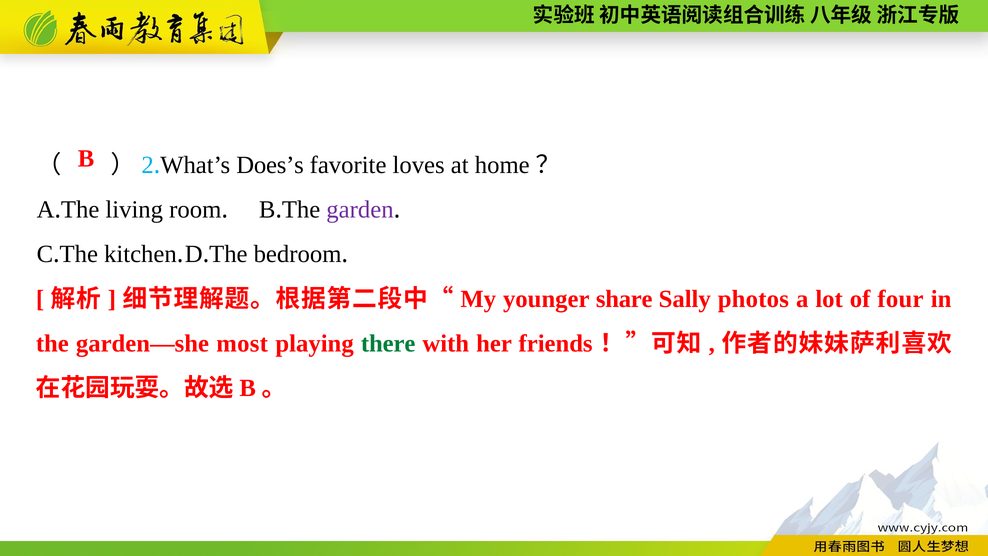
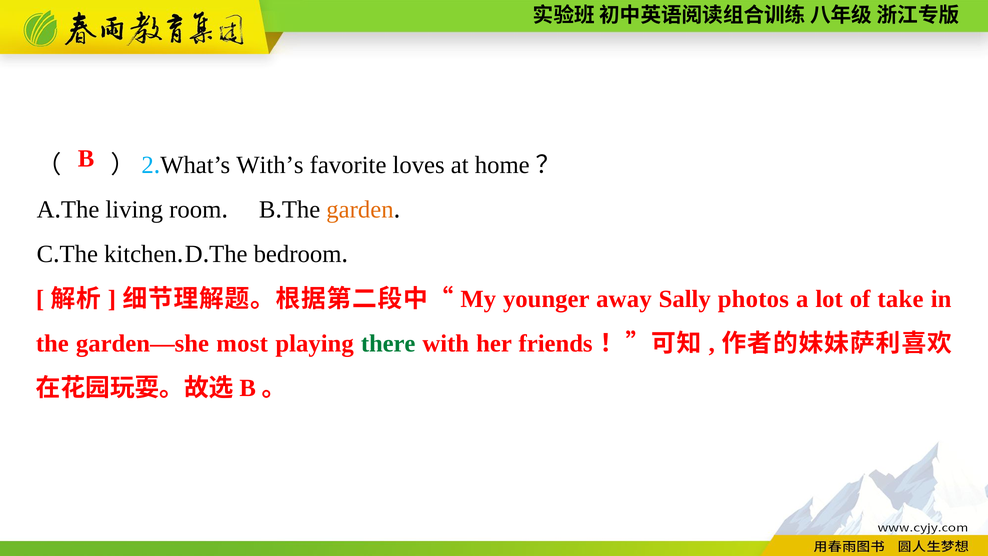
Does’s: Does’s -> With’s
garden colour: purple -> orange
share: share -> away
four: four -> take
